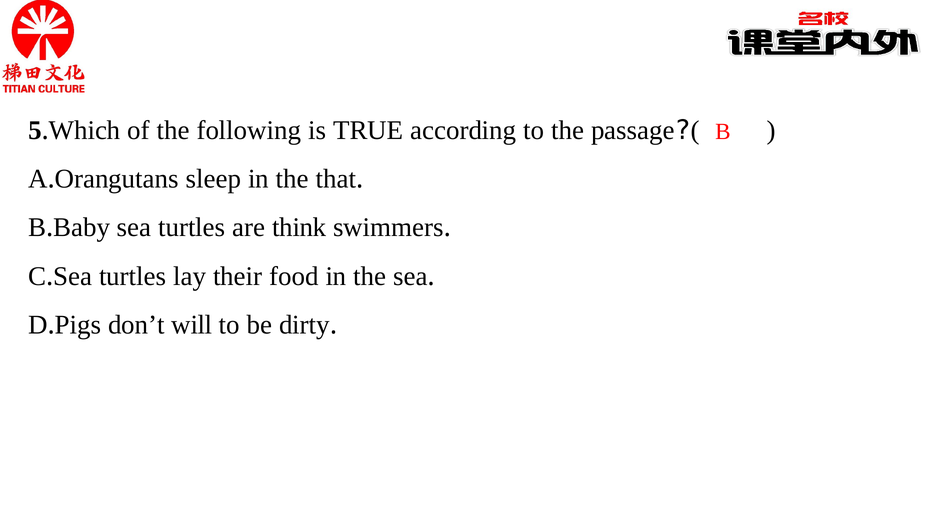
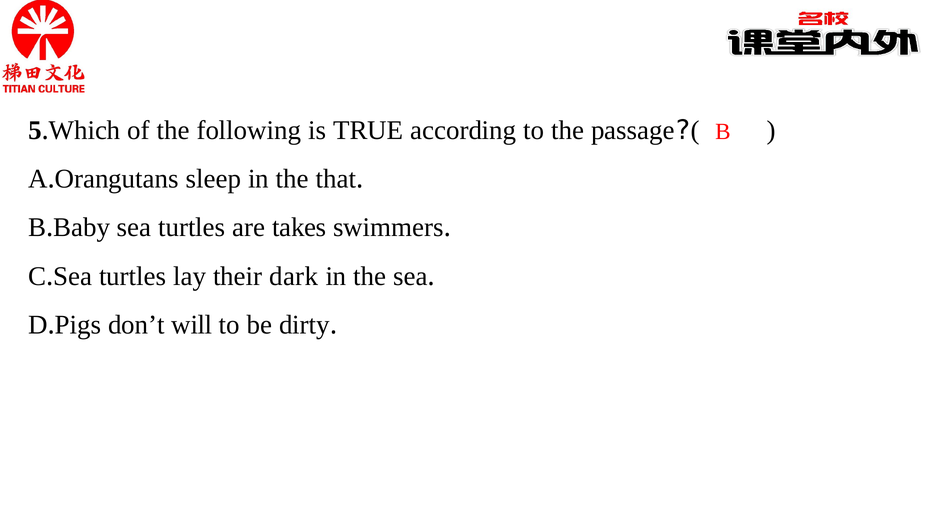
think: think -> takes
food: food -> dark
